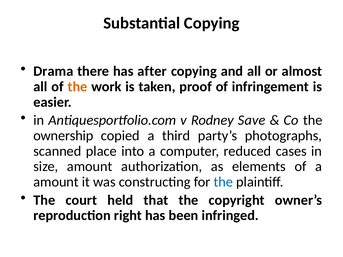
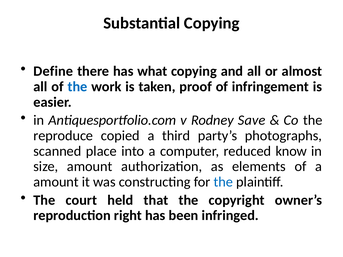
Drama: Drama -> Define
after: after -> what
the at (77, 87) colour: orange -> blue
ownership: ownership -> reproduce
cases: cases -> know
